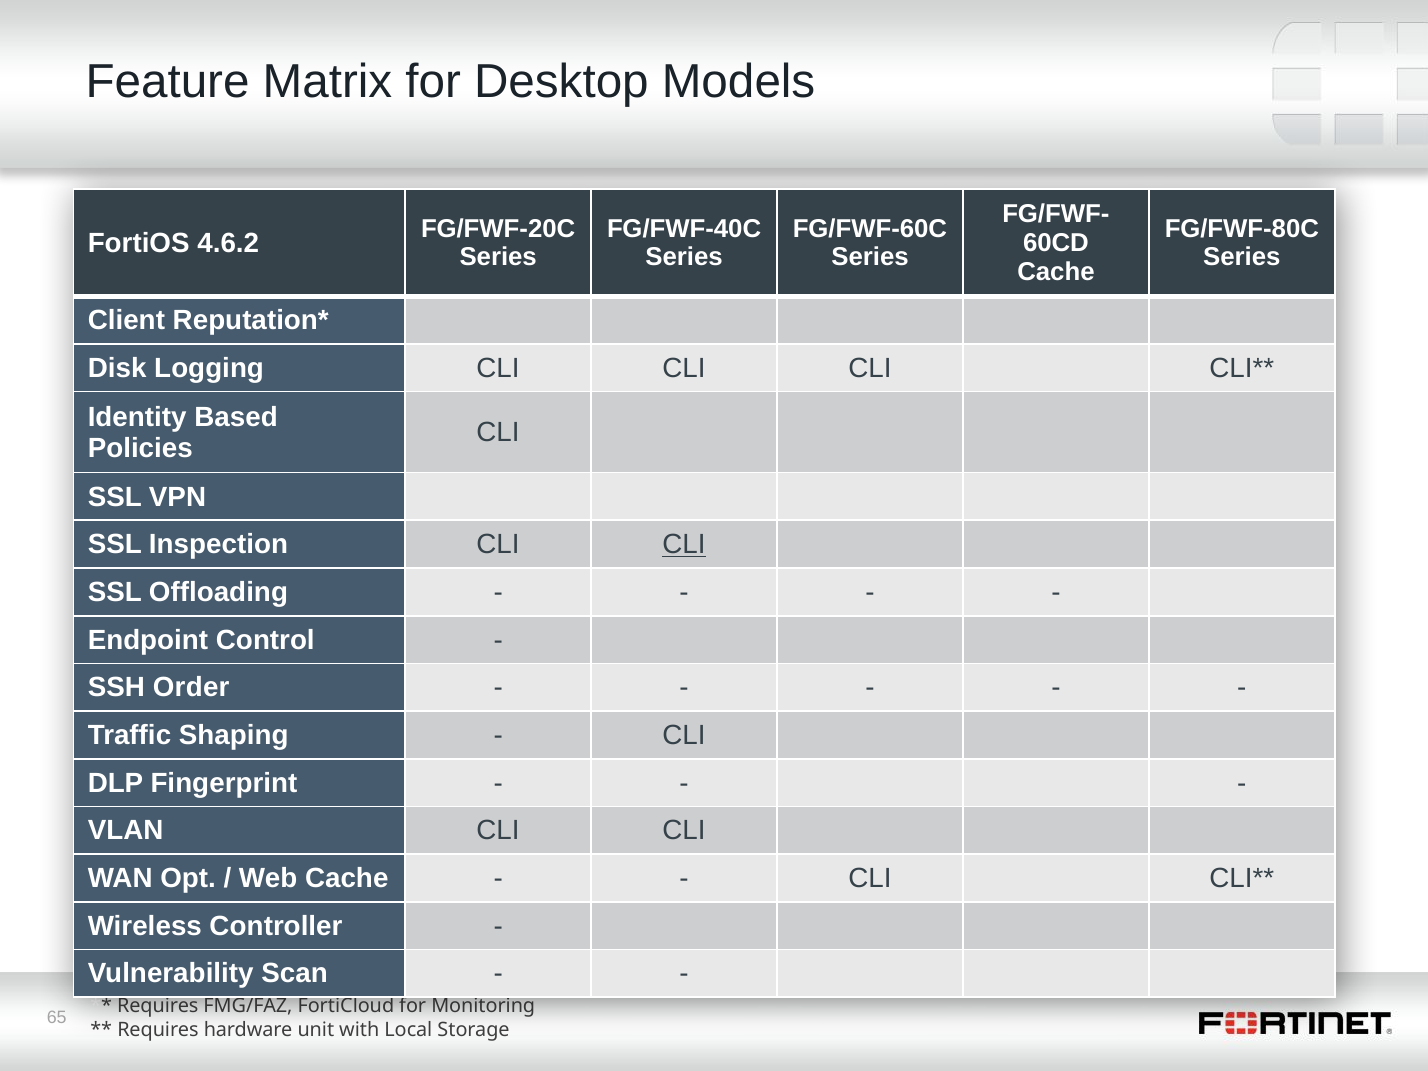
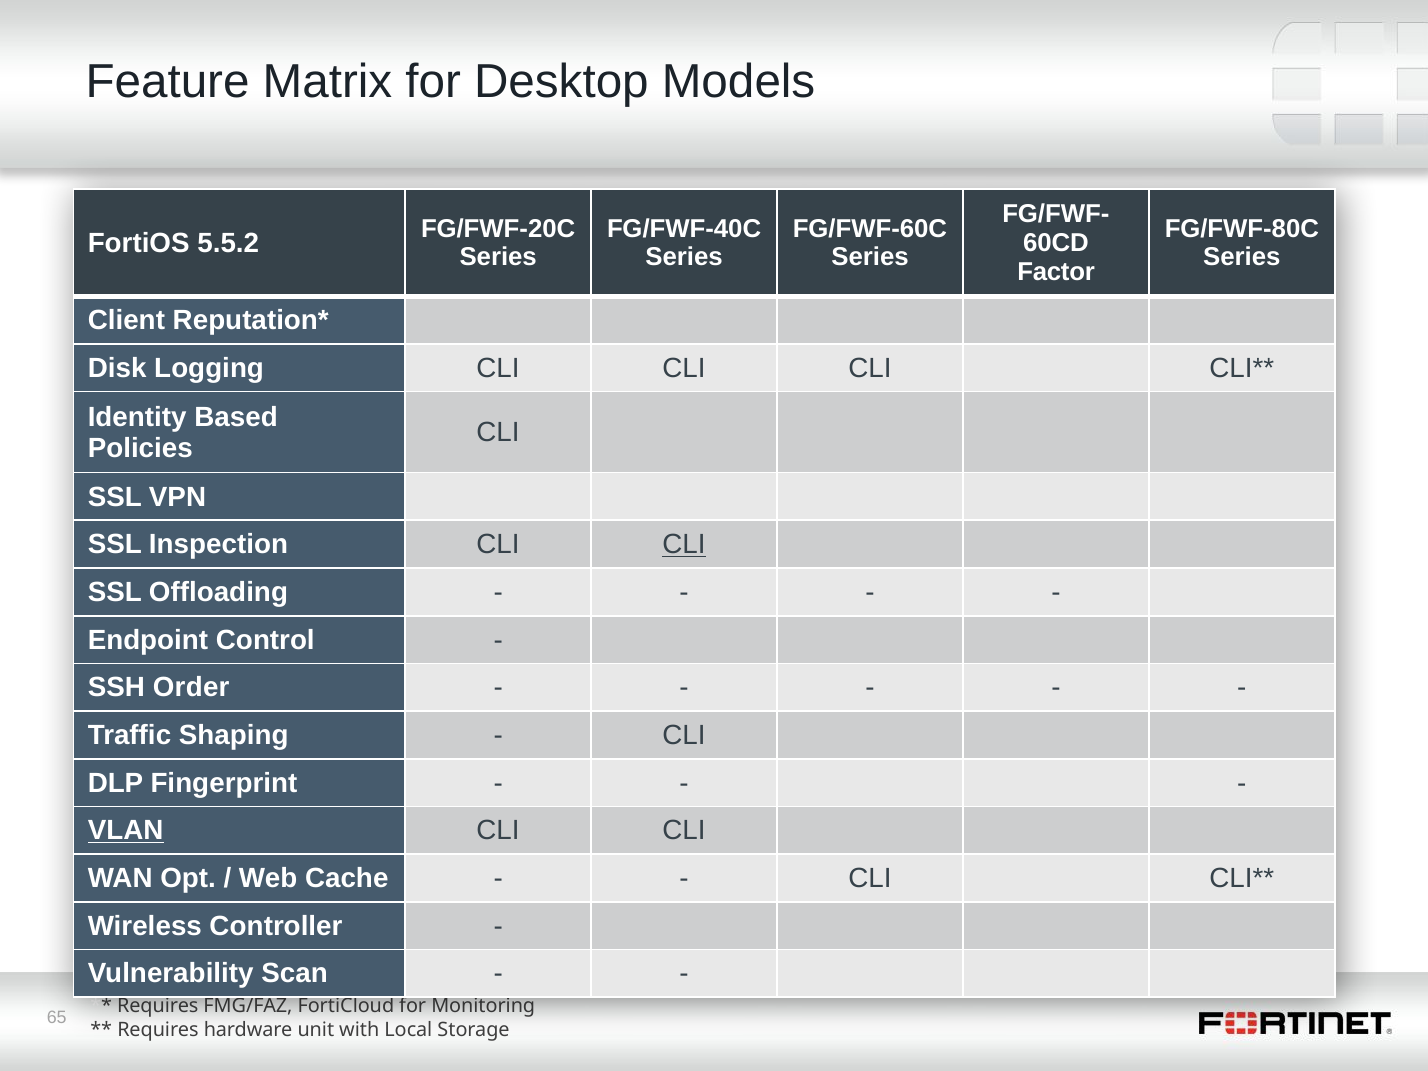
4.6.2: 4.6.2 -> 5.5.2
Cache at (1056, 272): Cache -> Factor
VLAN underline: none -> present
